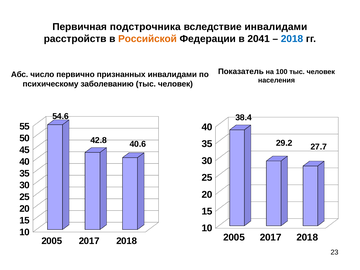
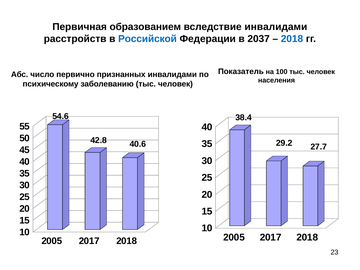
подстрочника: подстрочника -> образованием
Российской colour: orange -> blue
2041: 2041 -> 2037
